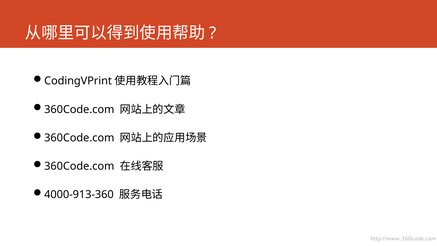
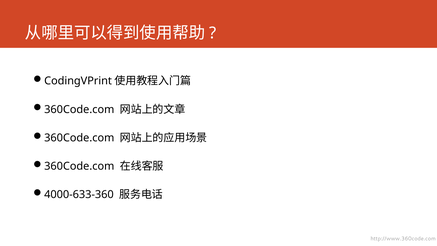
4000-913-360: 4000-913-360 -> 4000-633-360
